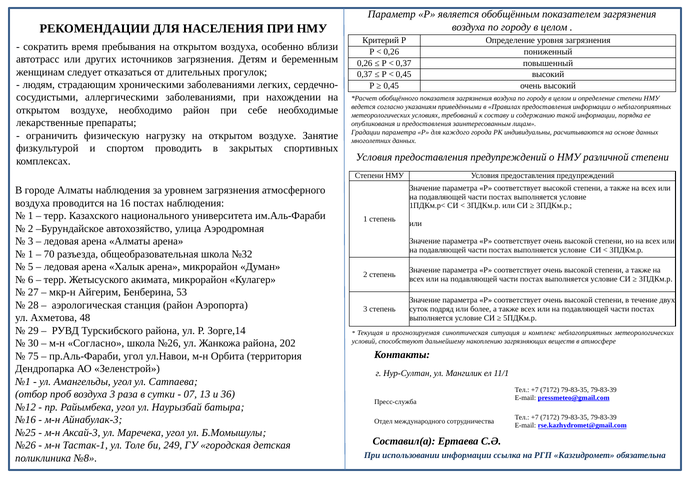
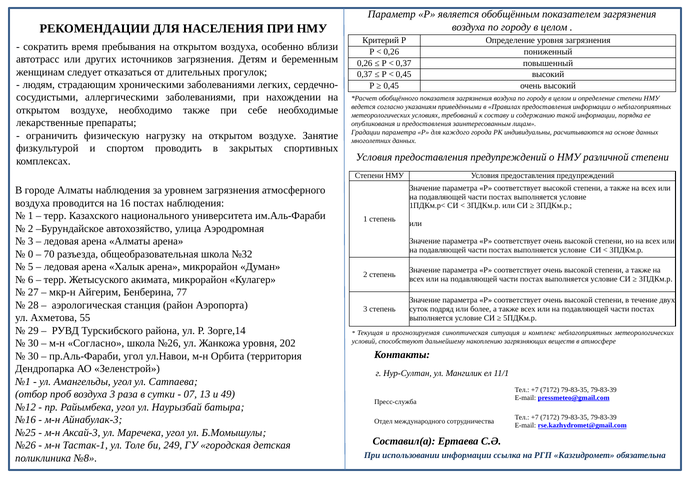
необходимо район: район -> также
1 at (31, 254): 1 -> 0
53: 53 -> 77
48: 48 -> 55
Жанкожа района: района -> уровня
75 at (33, 356): 75 -> 30
36: 36 -> 49
